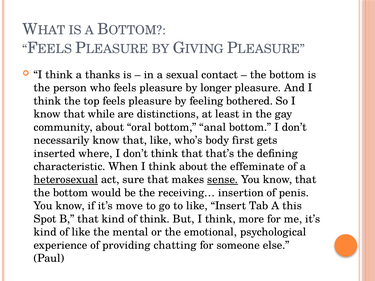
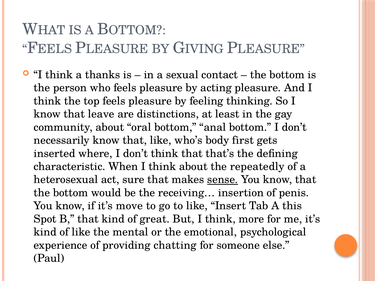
longer: longer -> acting
bothered: bothered -> thinking
while: while -> leave
effeminate: effeminate -> repeatedly
heterosexual underline: present -> none
of think: think -> great
